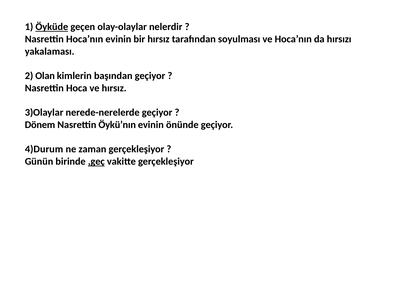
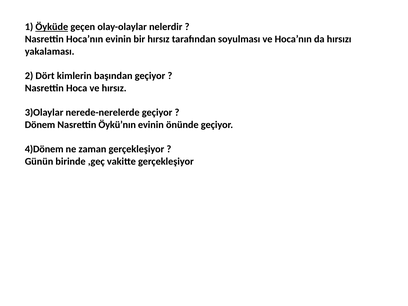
Olan: Olan -> Dört
4)Durum: 4)Durum -> 4)Dönem
,geç underline: present -> none
